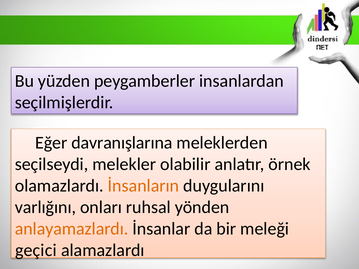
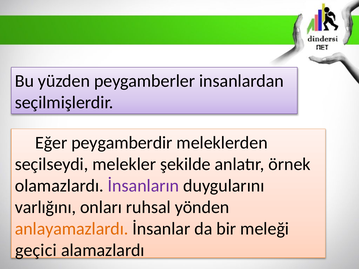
davranışlarına: davranışlarına -> peygamberdir
olabilir: olabilir -> şekilde
İnsanların colour: orange -> purple
